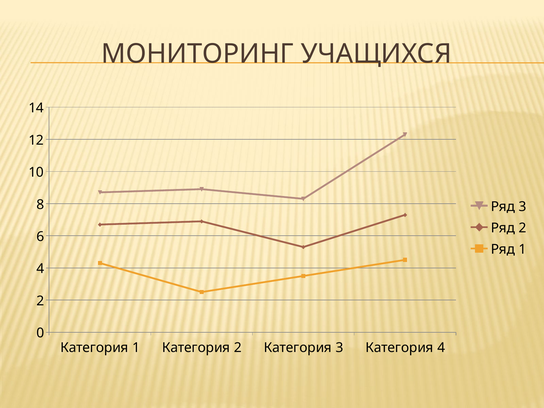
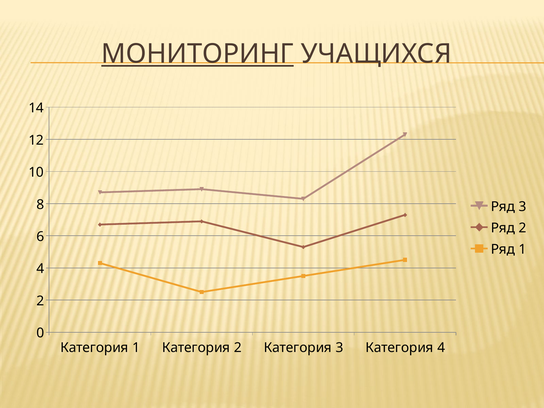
МОНИТОРИНГ underline: none -> present
